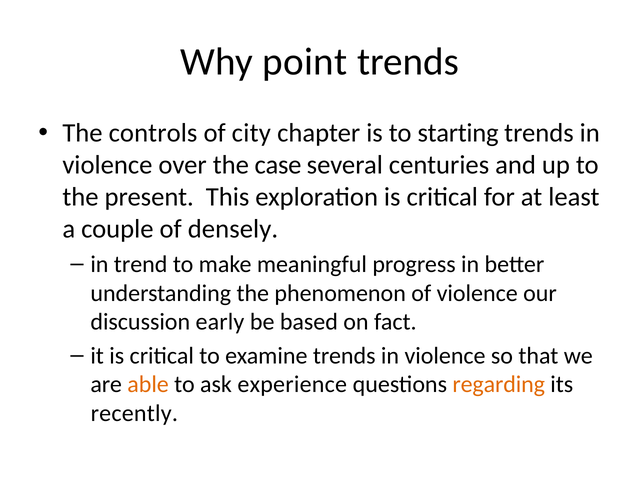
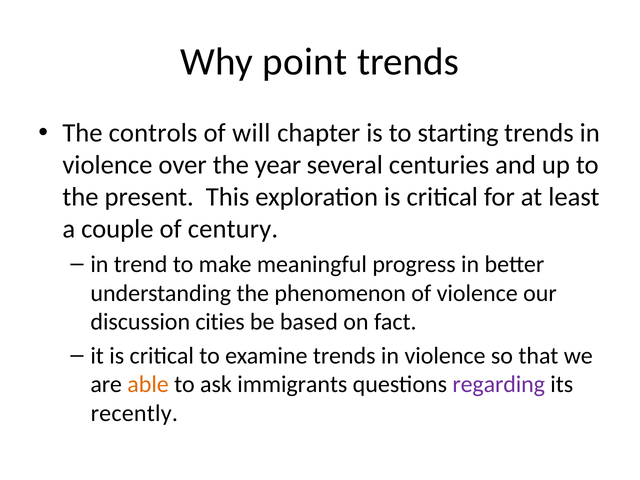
city: city -> will
case: case -> year
densely: densely -> century
early: early -> cities
experience: experience -> immigrants
regarding colour: orange -> purple
